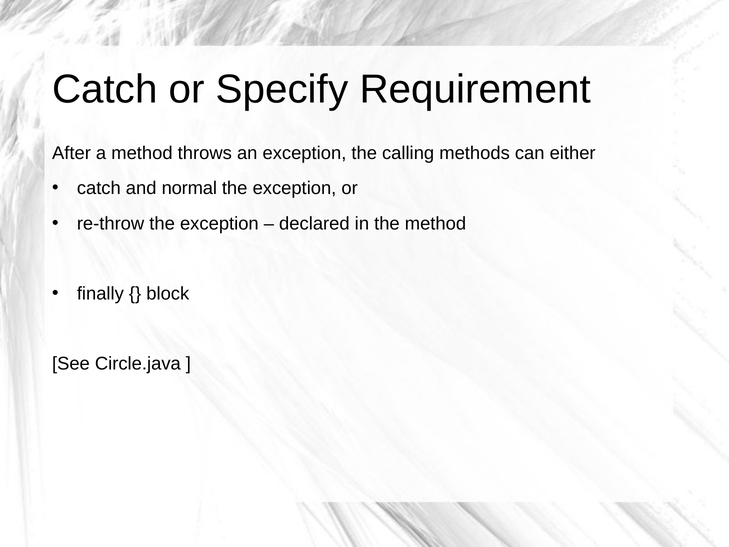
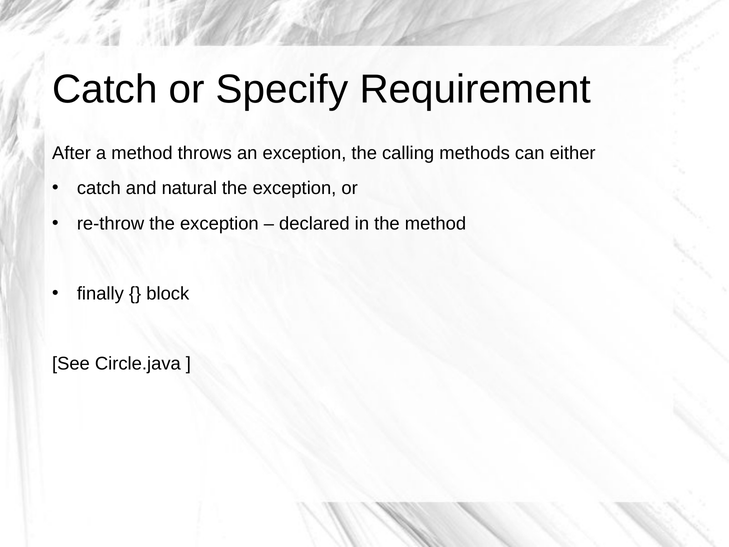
normal: normal -> natural
